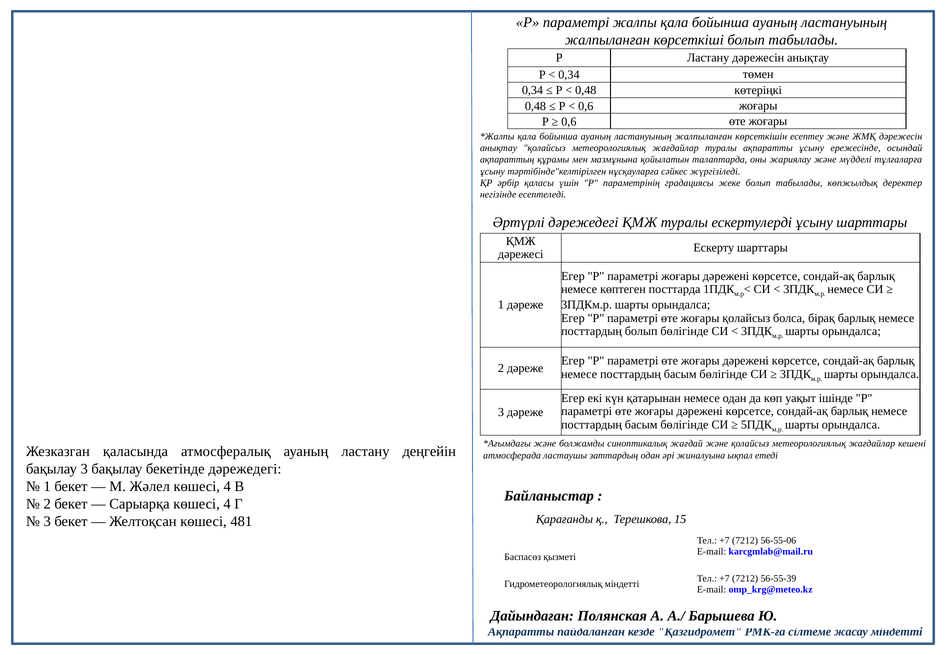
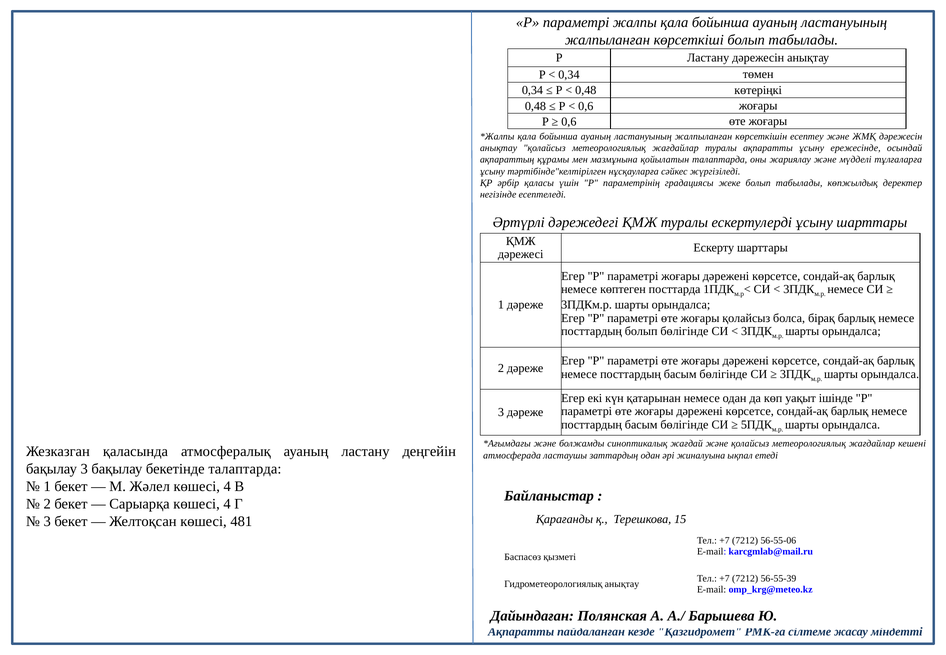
бекетінде дәрежедегі: дәрежедегі -> талаптарда
Гидрометеорологиялық міндетті: міндетті -> анықтау
